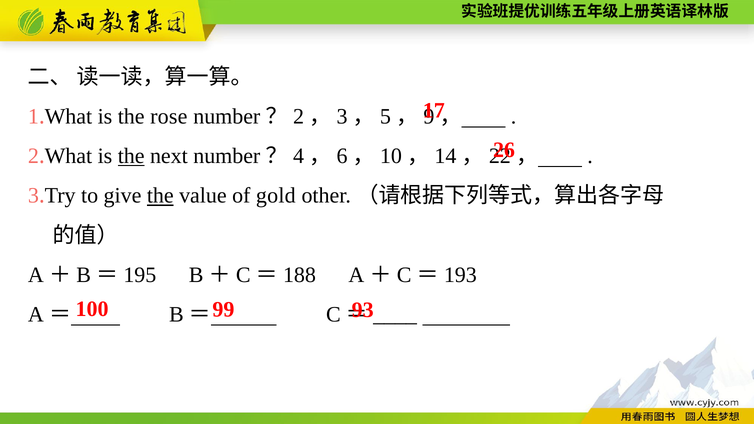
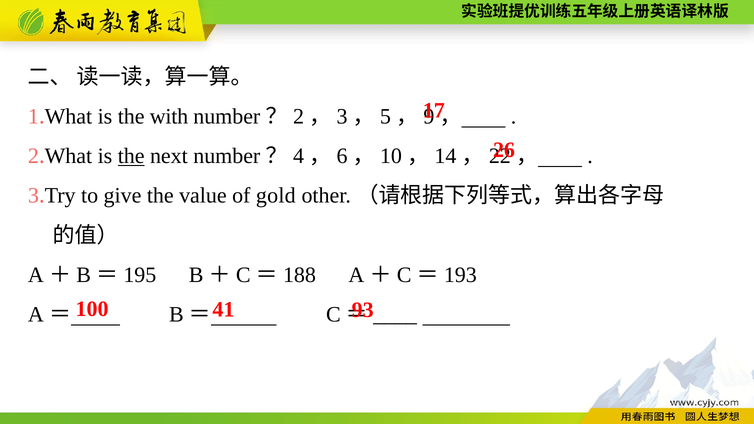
rose: rose -> with
the at (160, 196) underline: present -> none
99: 99 -> 41
